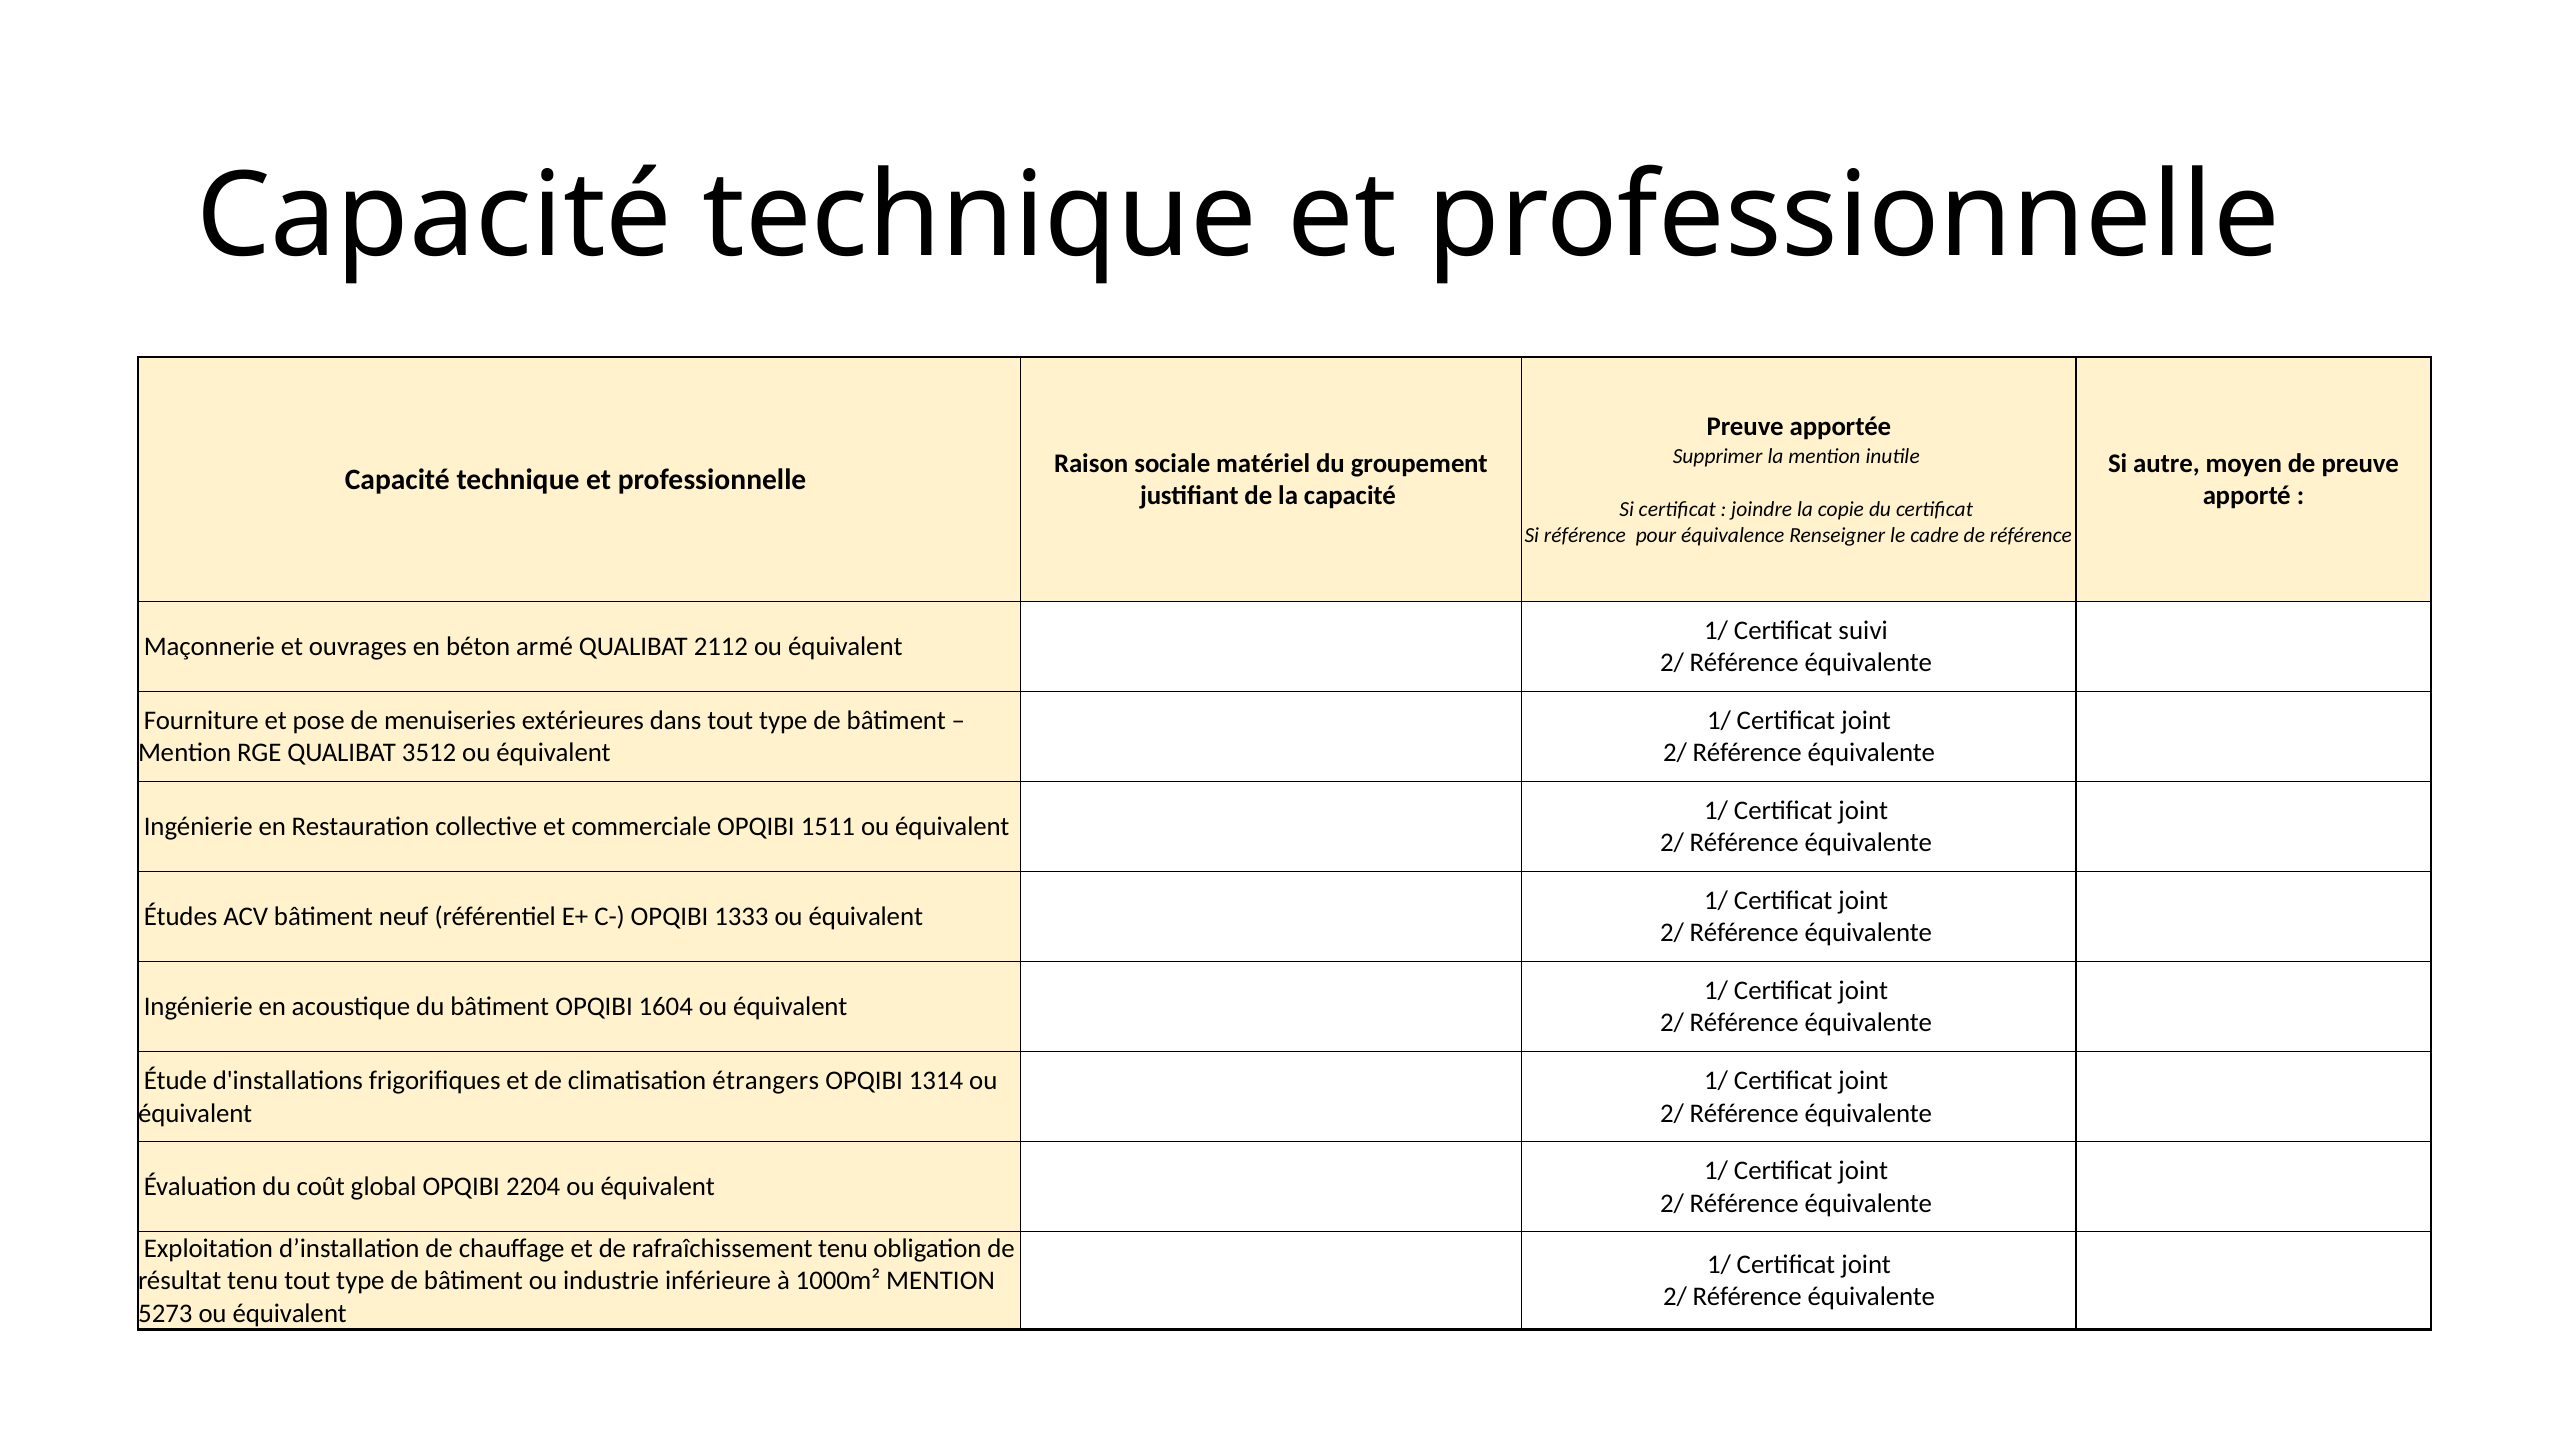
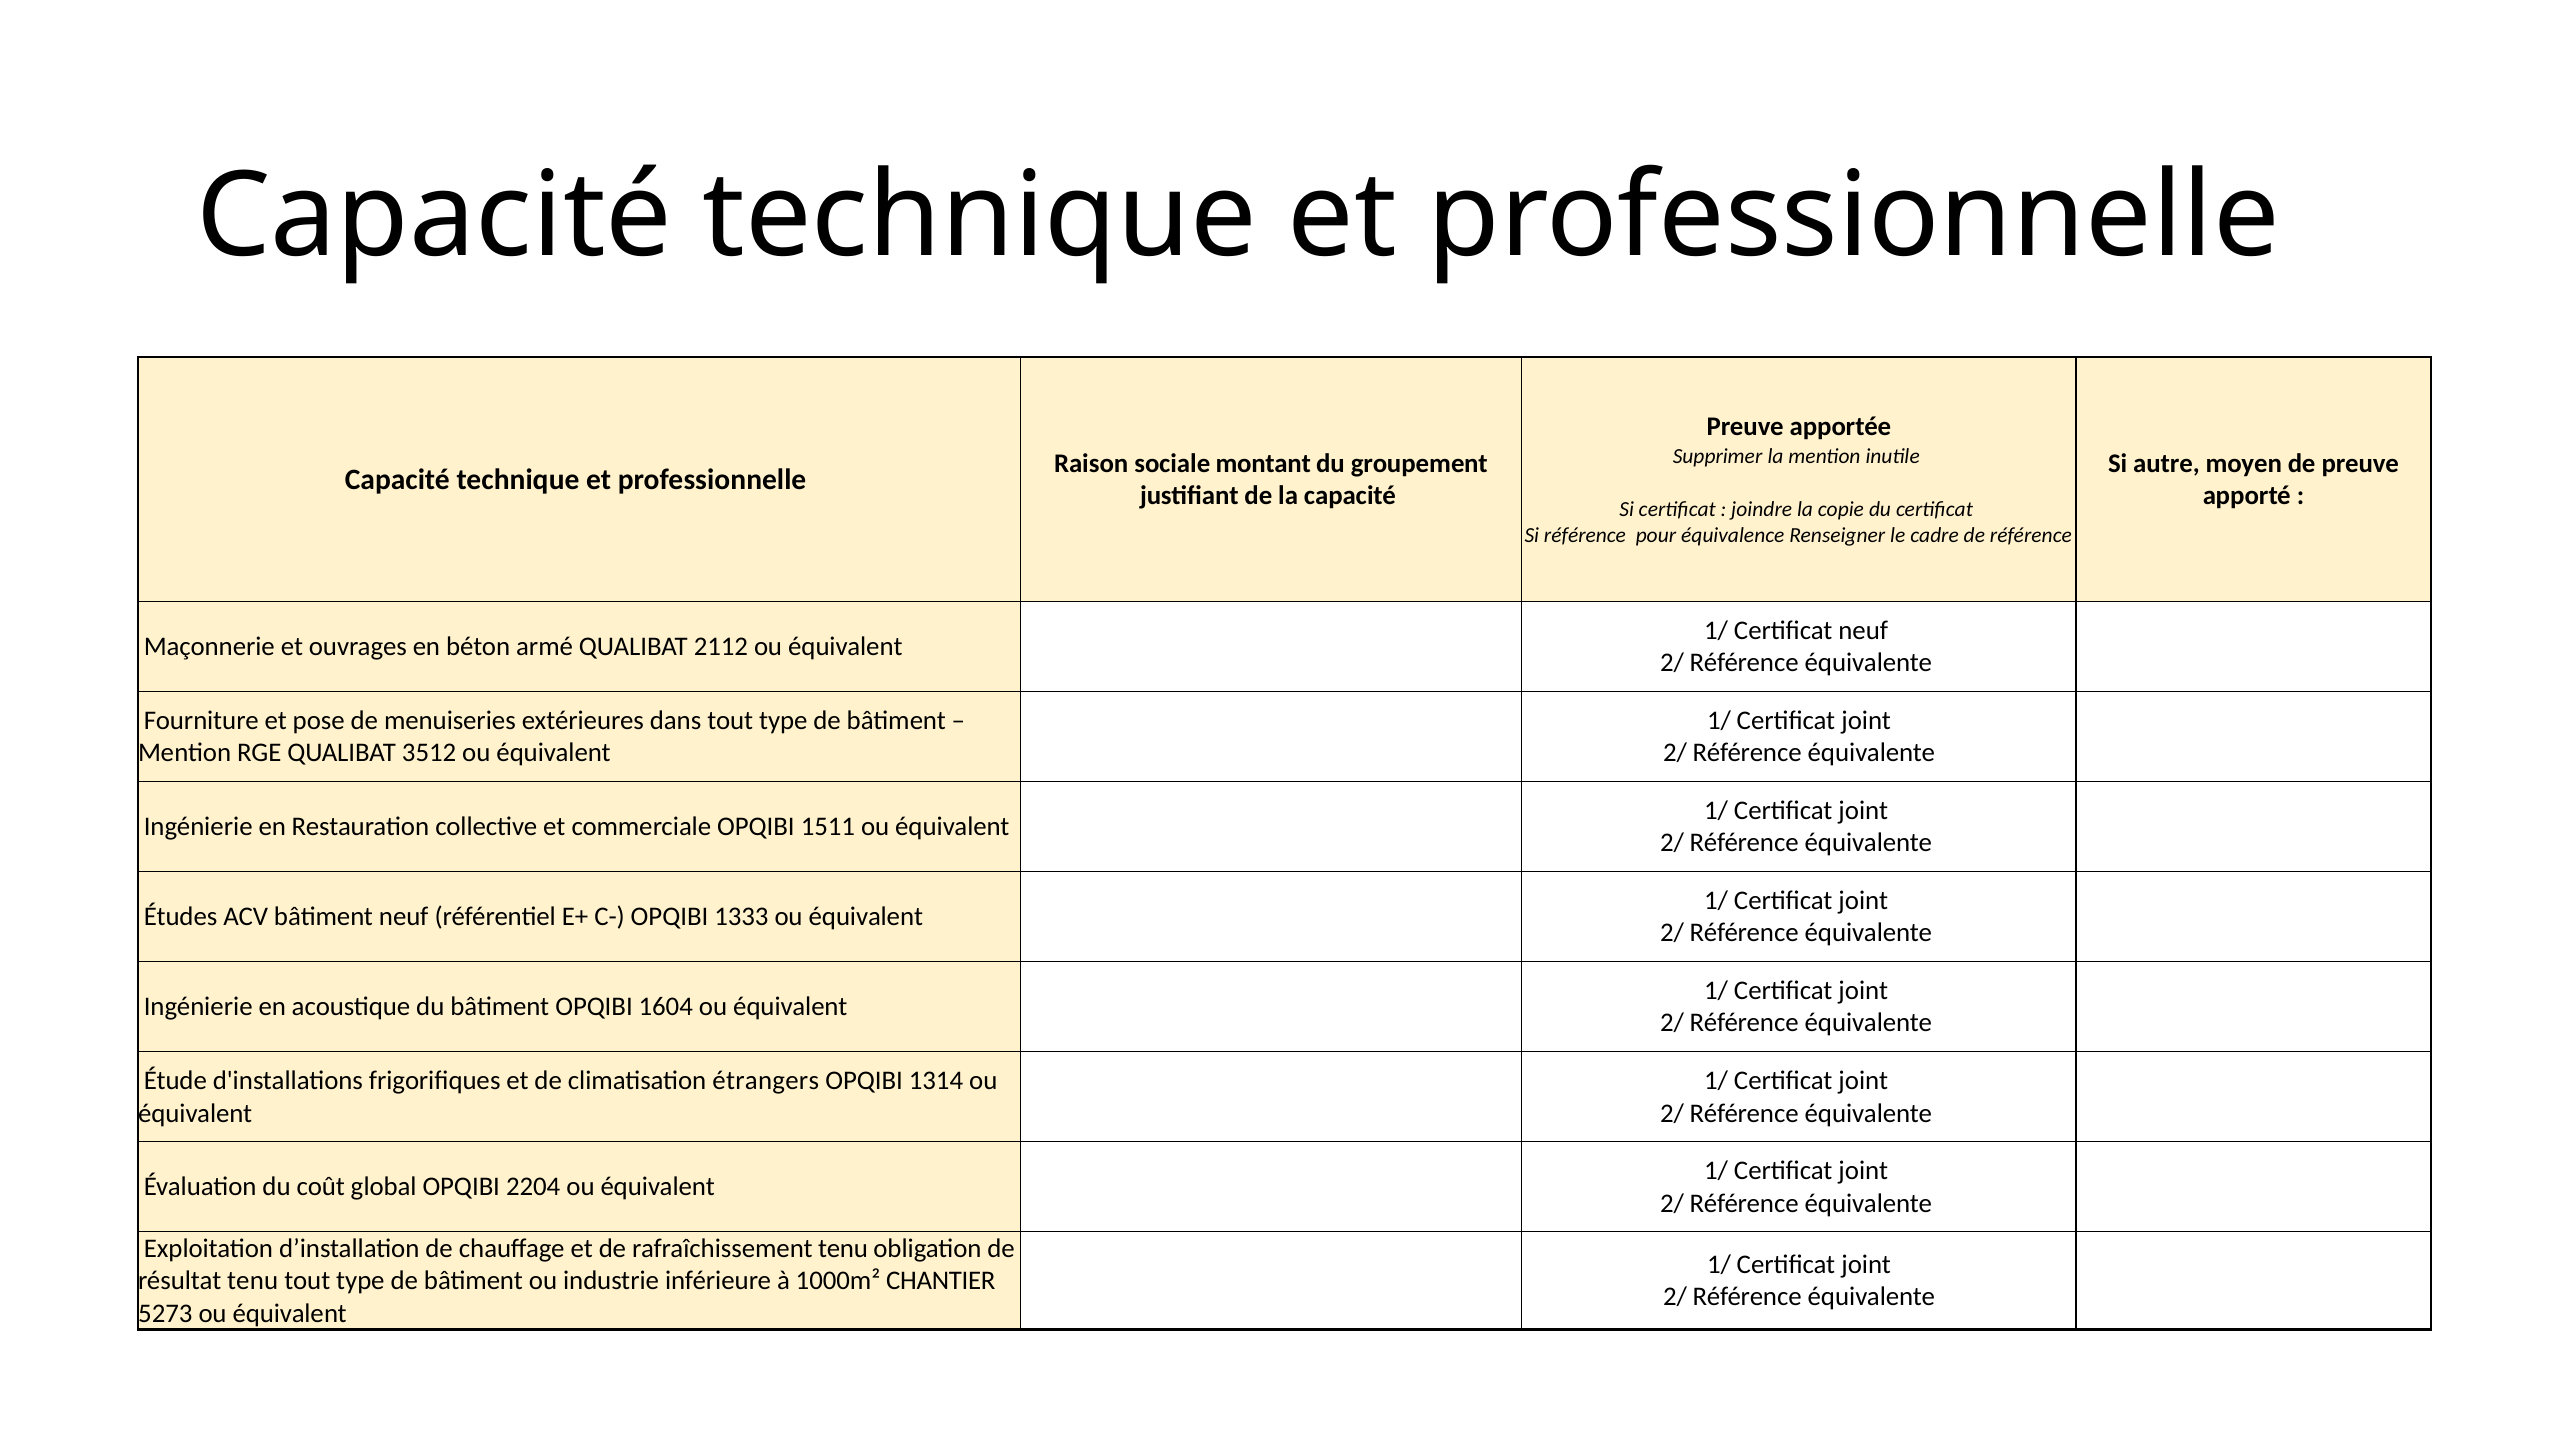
matériel: matériel -> montant
Certificat suivi: suivi -> neuf
1000m² MENTION: MENTION -> CHANTIER
